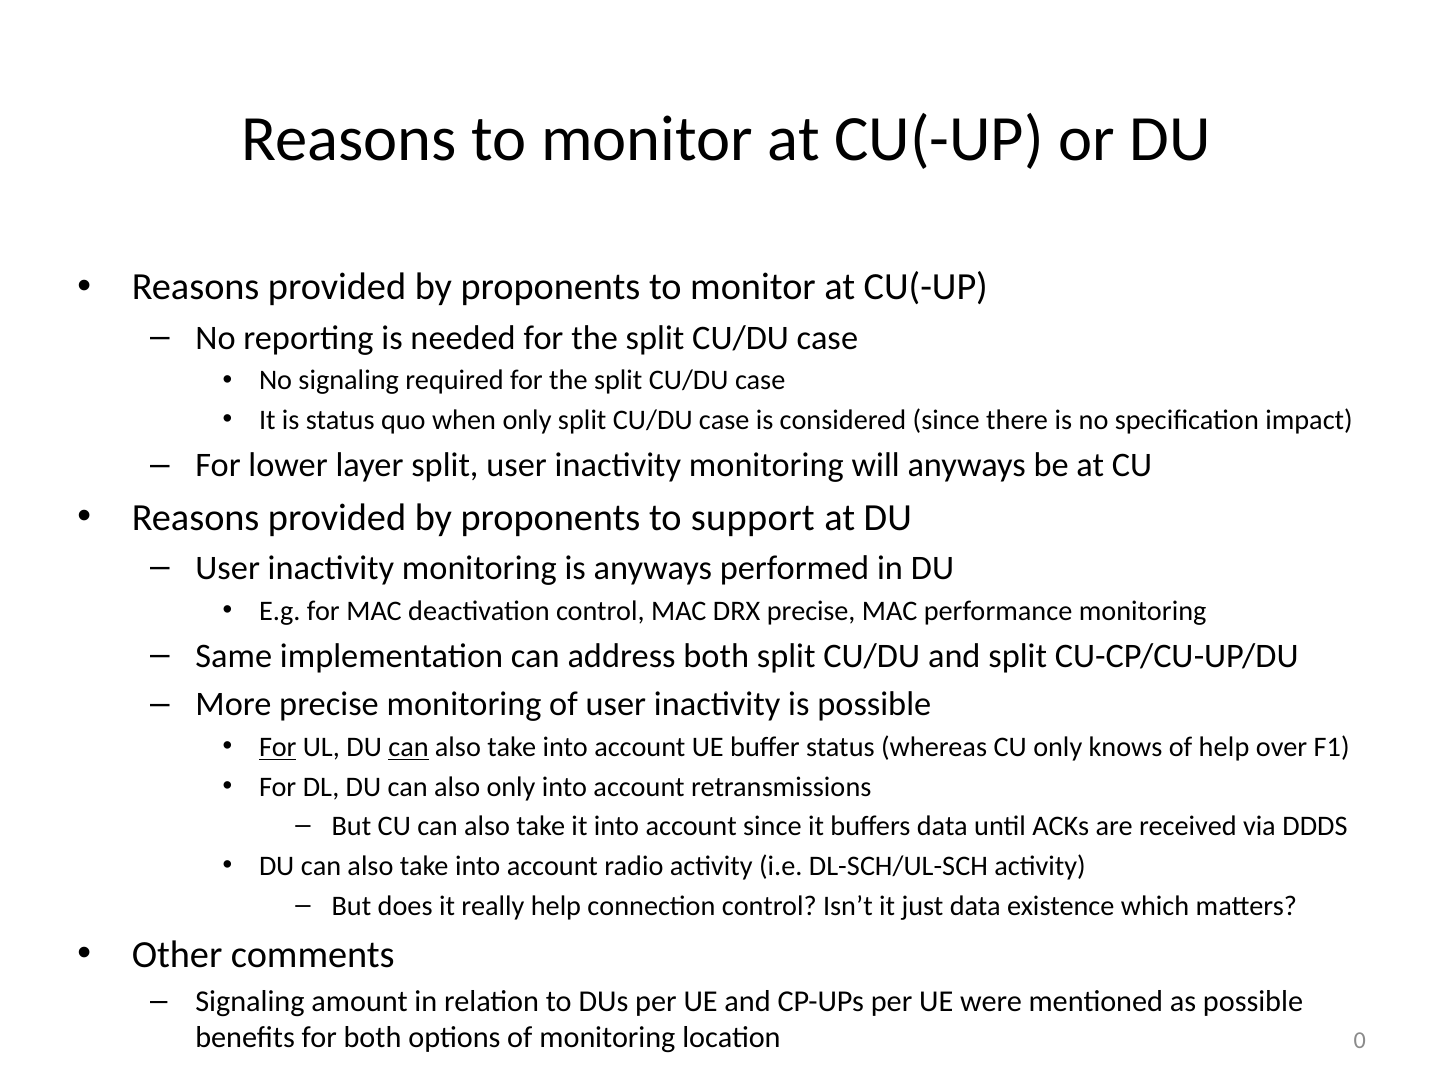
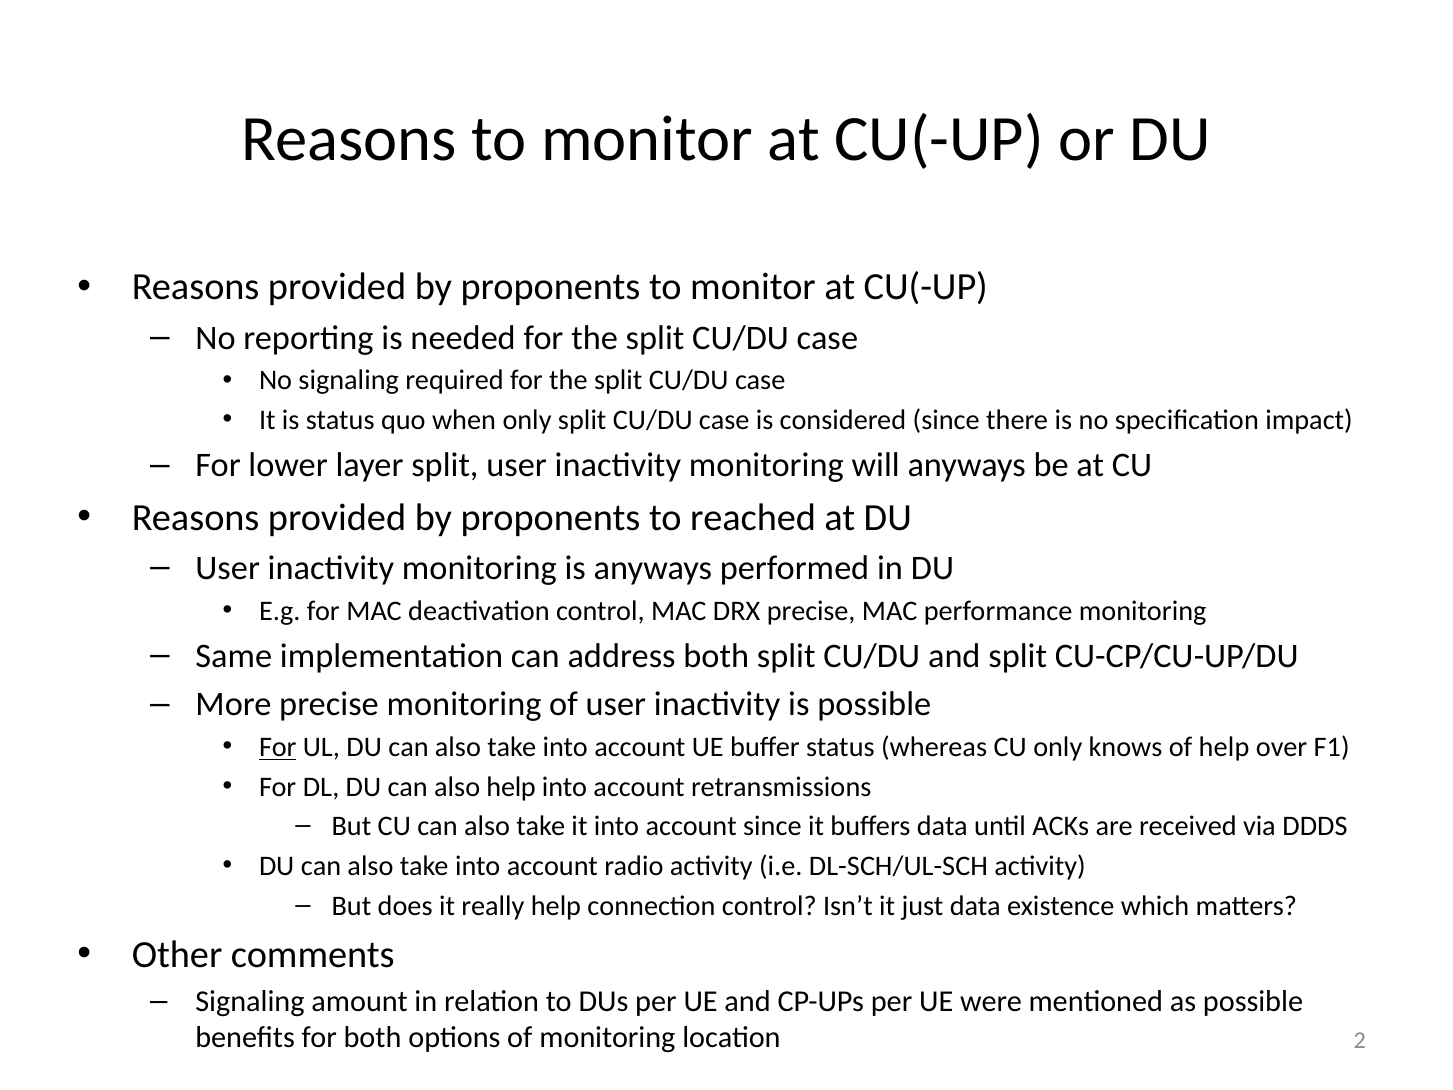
support: support -> reached
can at (409, 747) underline: present -> none
also only: only -> help
0: 0 -> 2
